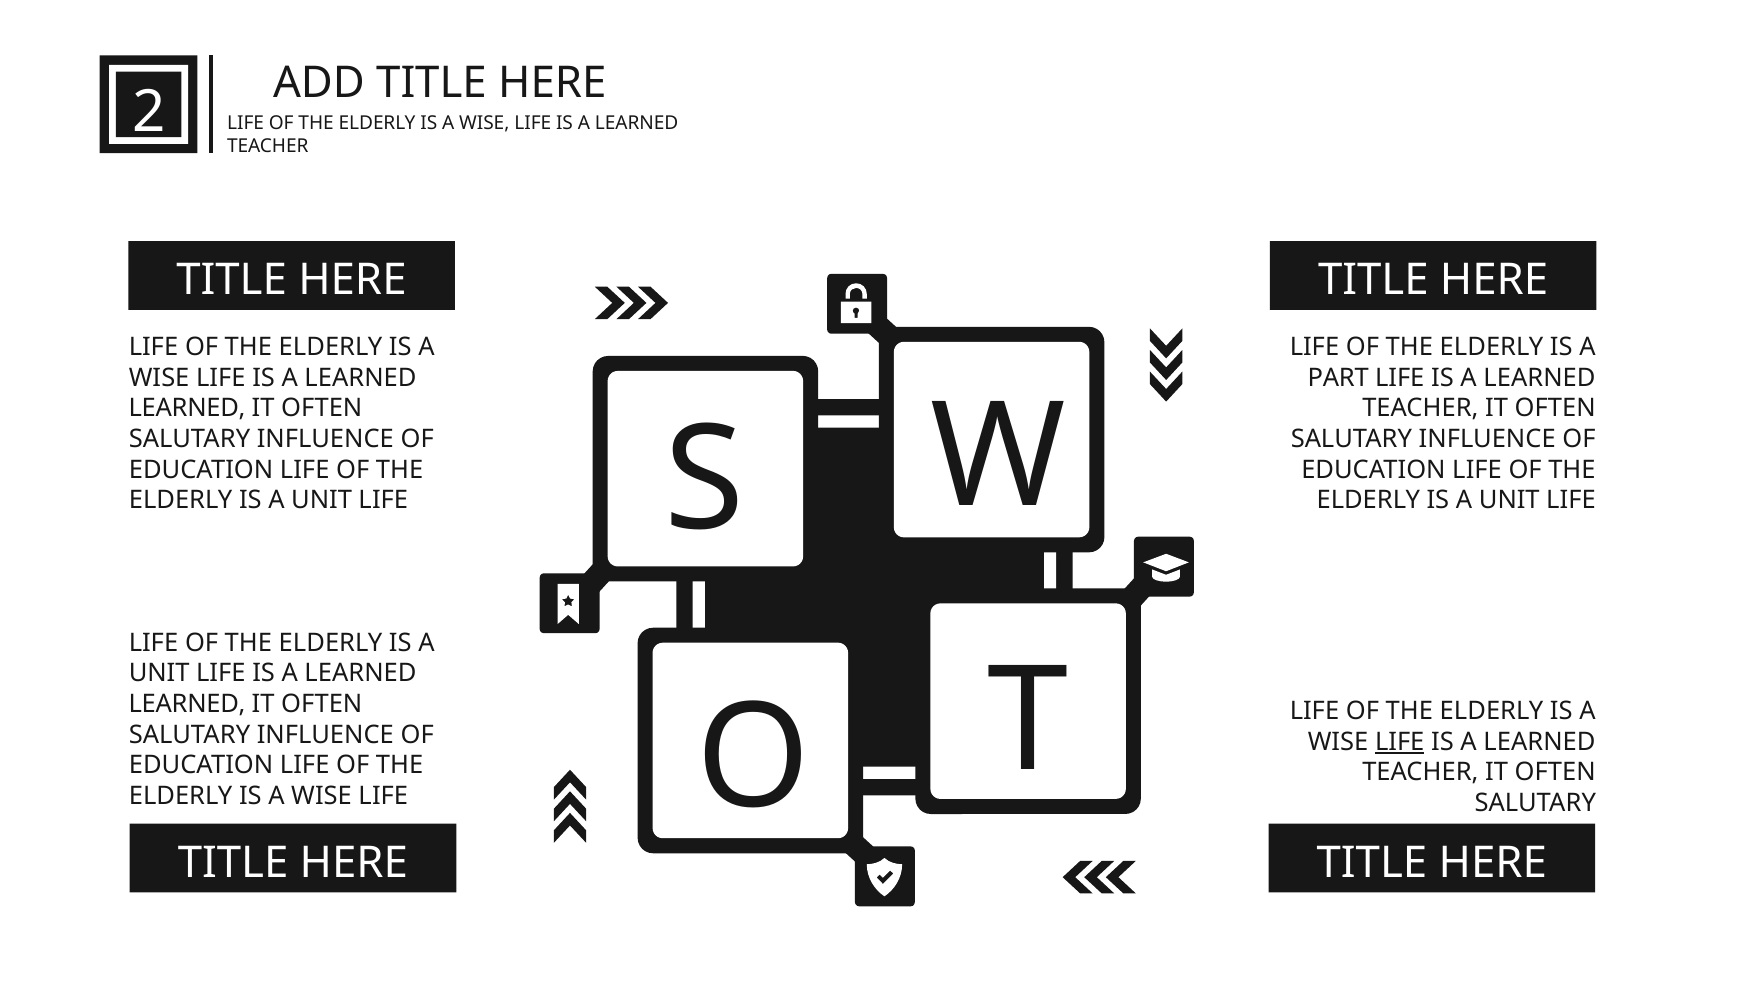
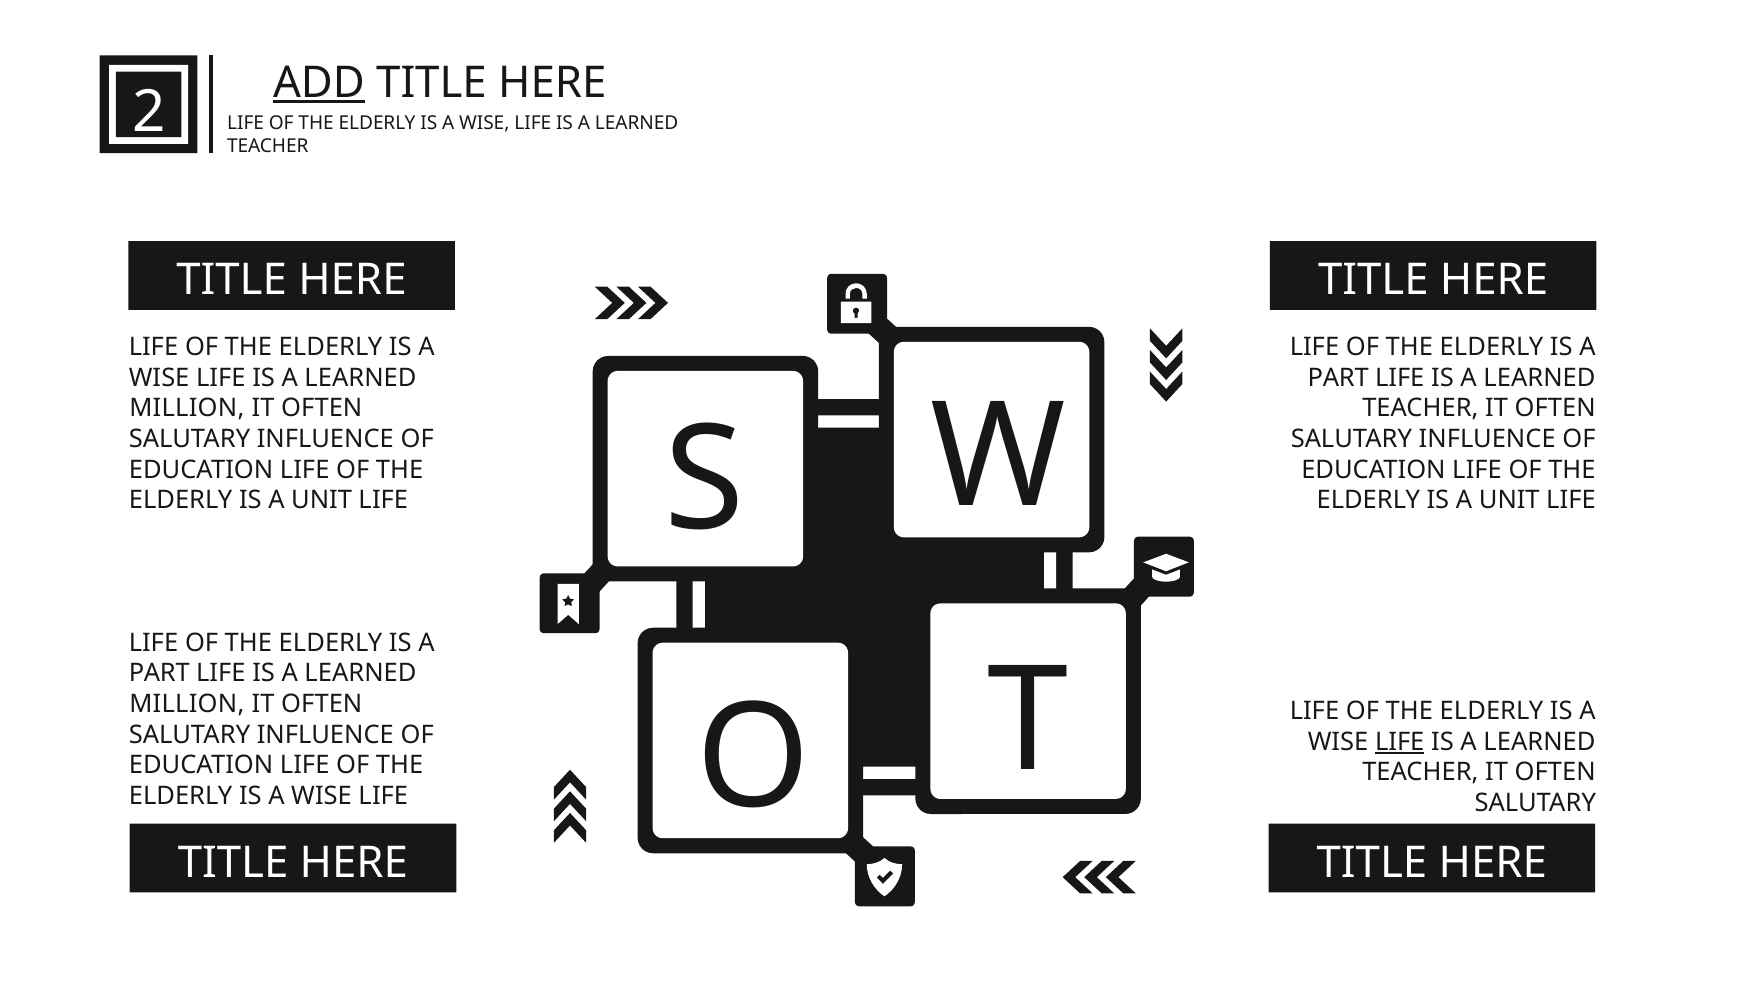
ADD underline: none -> present
LEARNED at (187, 408): LEARNED -> MILLION
UNIT at (159, 673): UNIT -> PART
LEARNED at (187, 704): LEARNED -> MILLION
